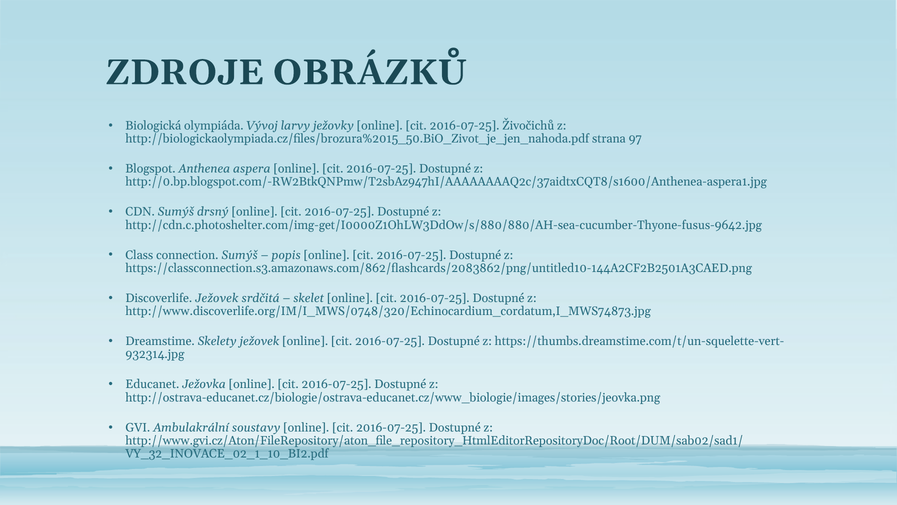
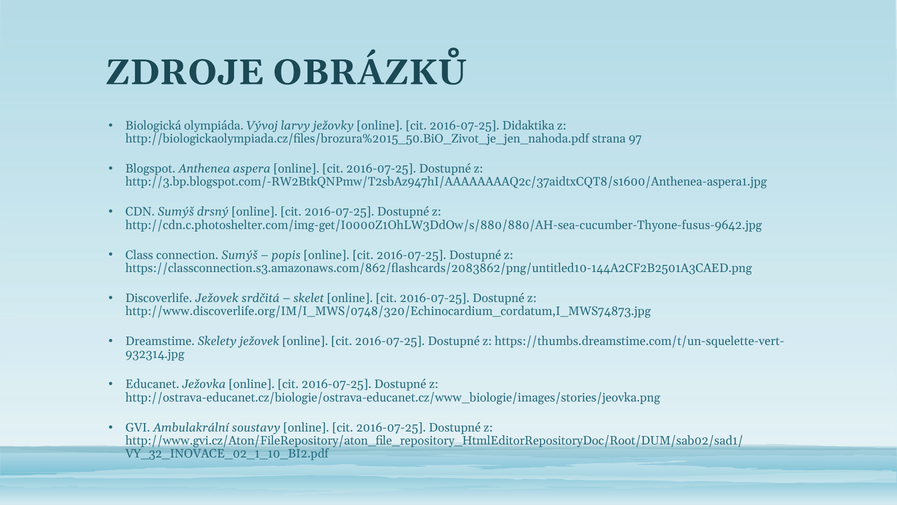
Živočichů: Živočichů -> Didaktika
http://0.bp.blogspot.com/-RW2BtkQNPmw/T2sbAz947hI/AAAAAAAAQ2c/37aidtxCQT8/s1600/Anthenea-aspera1.jpg: http://0.bp.blogspot.com/-RW2BtkQNPmw/T2sbAz947hI/AAAAAAAAQ2c/37aidtxCQT8/s1600/Anthenea-aspera1.jpg -> http://3.bp.blogspot.com/-RW2BtkQNPmw/T2sbAz947hI/AAAAAAAAQ2c/37aidtxCQT8/s1600/Anthenea-aspera1.jpg
